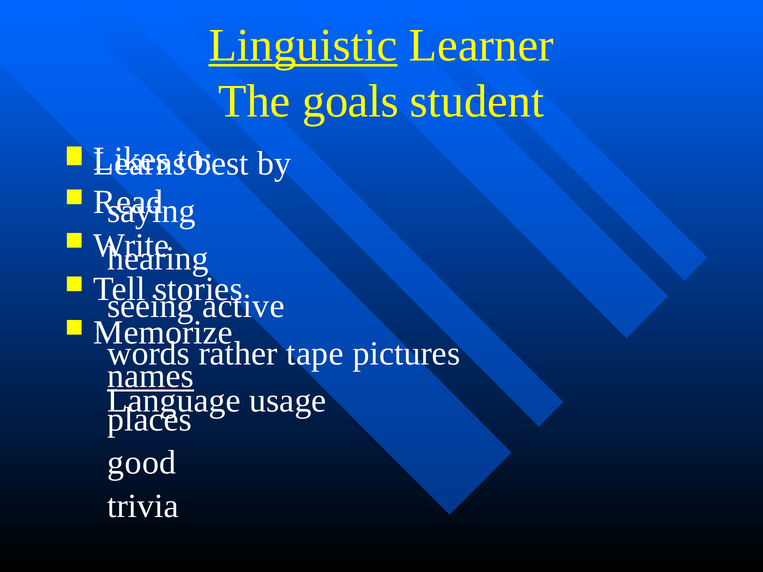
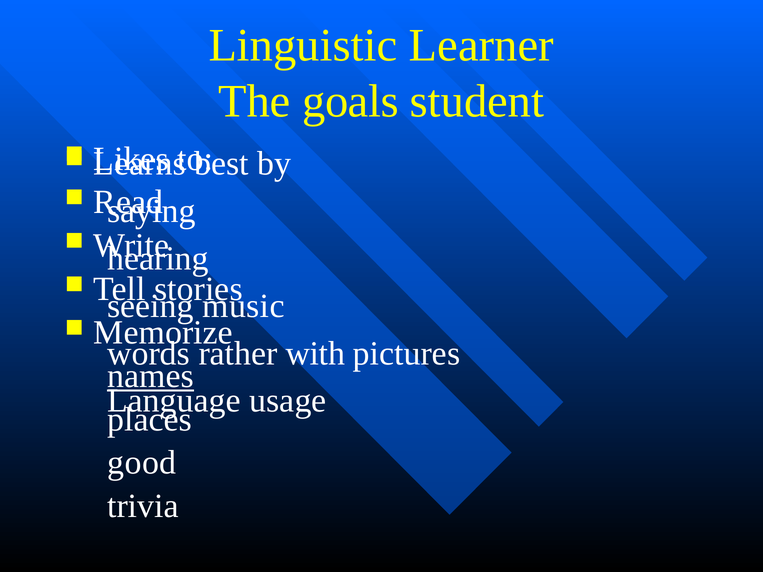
Linguistic underline: present -> none
active: active -> music
tape: tape -> with
